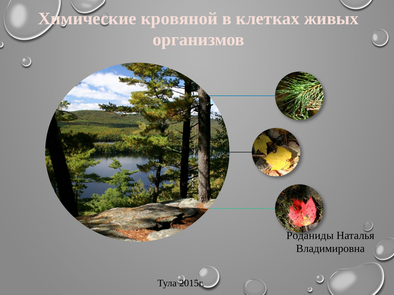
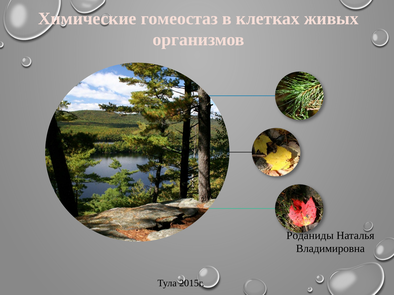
кровяной: кровяной -> гомеостаз
